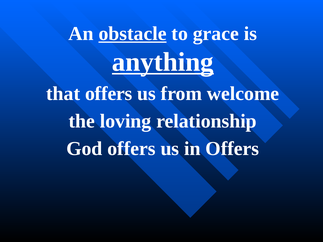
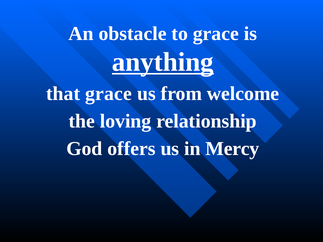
obstacle underline: present -> none
that offers: offers -> grace
in Offers: Offers -> Mercy
